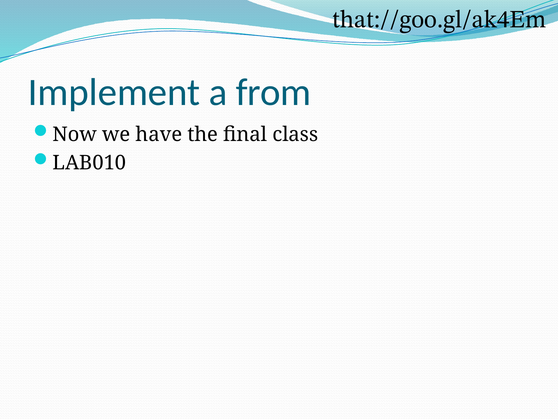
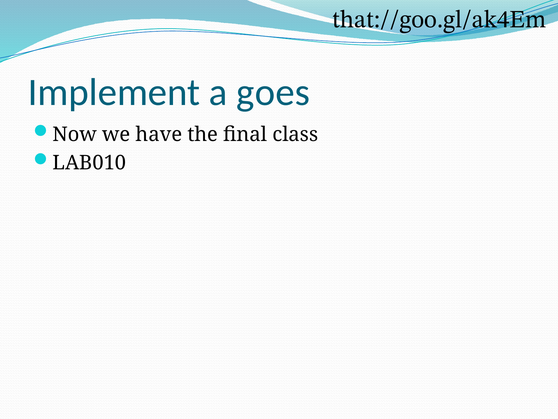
from: from -> goes
